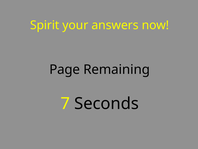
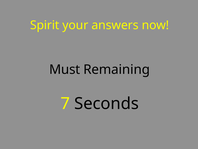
Page: Page -> Must
